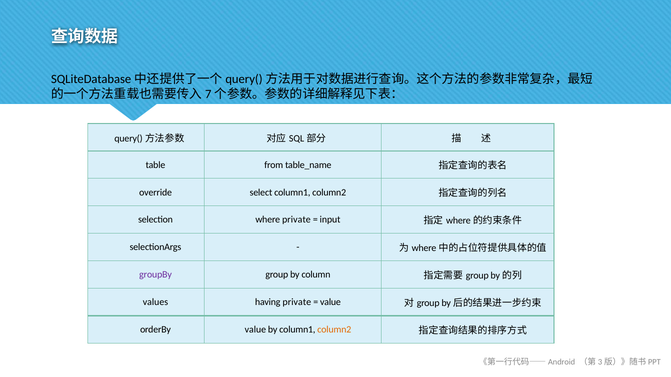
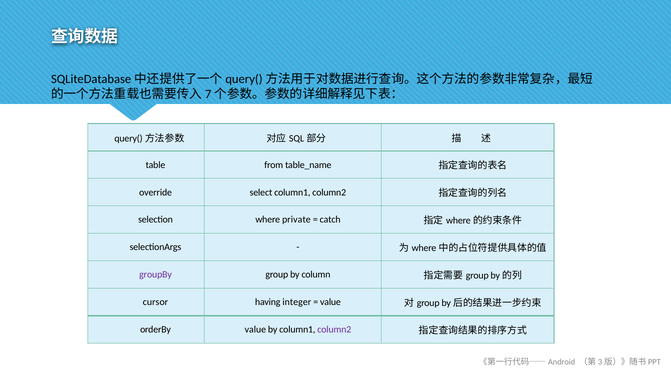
input: input -> catch
values: values -> cursor
having private: private -> integer
column2 at (334, 330) colour: orange -> purple
